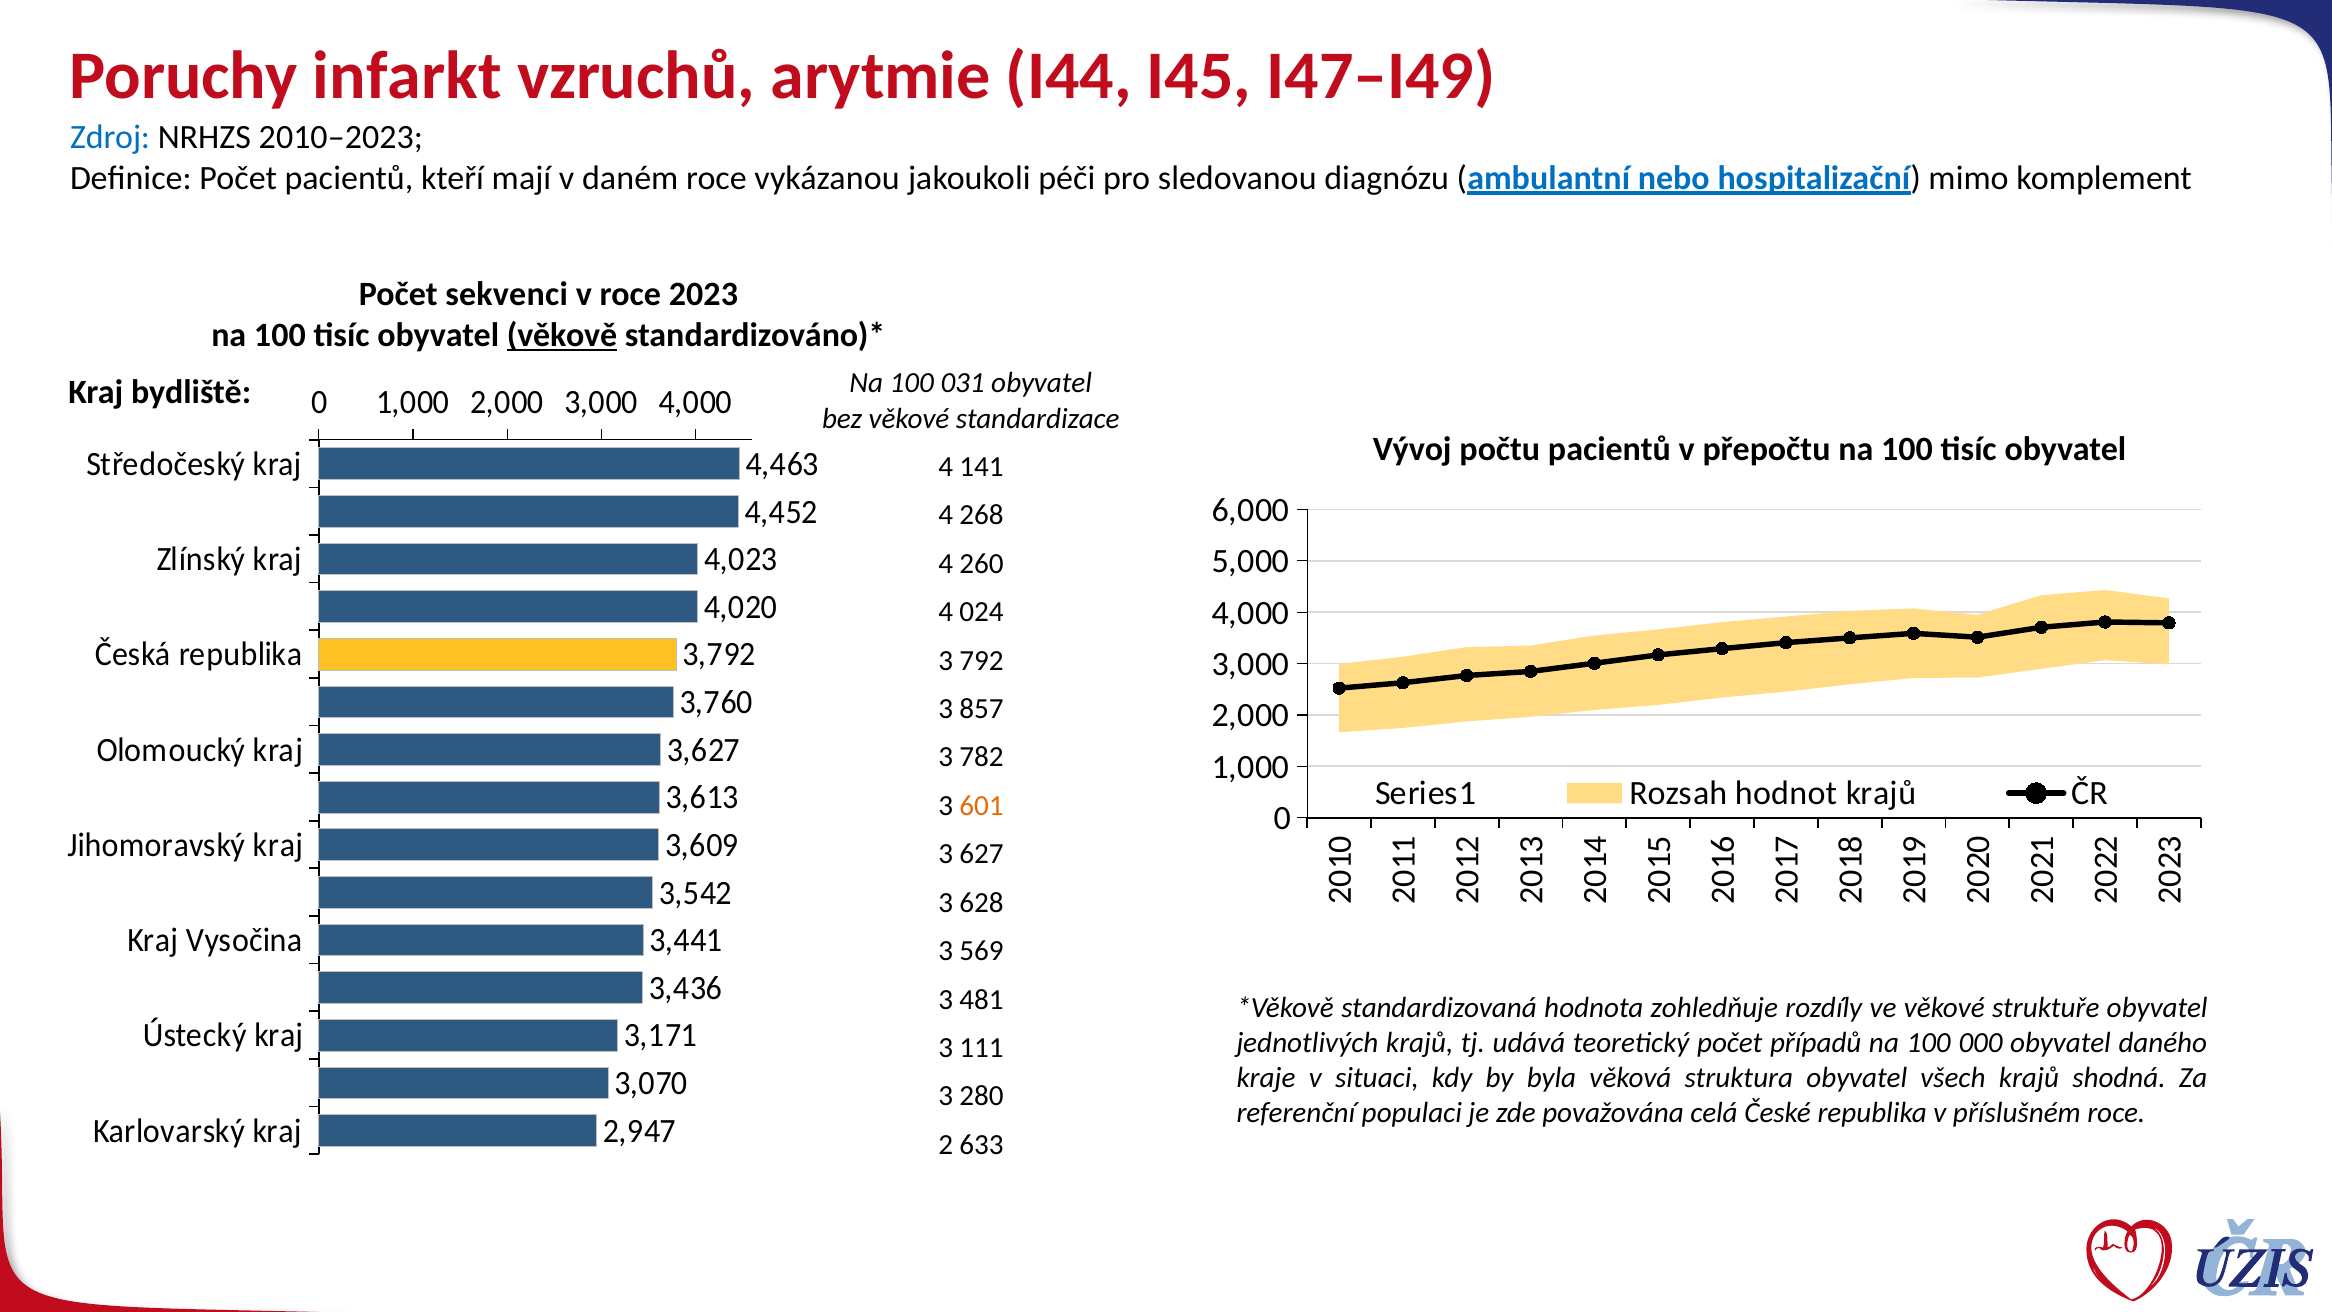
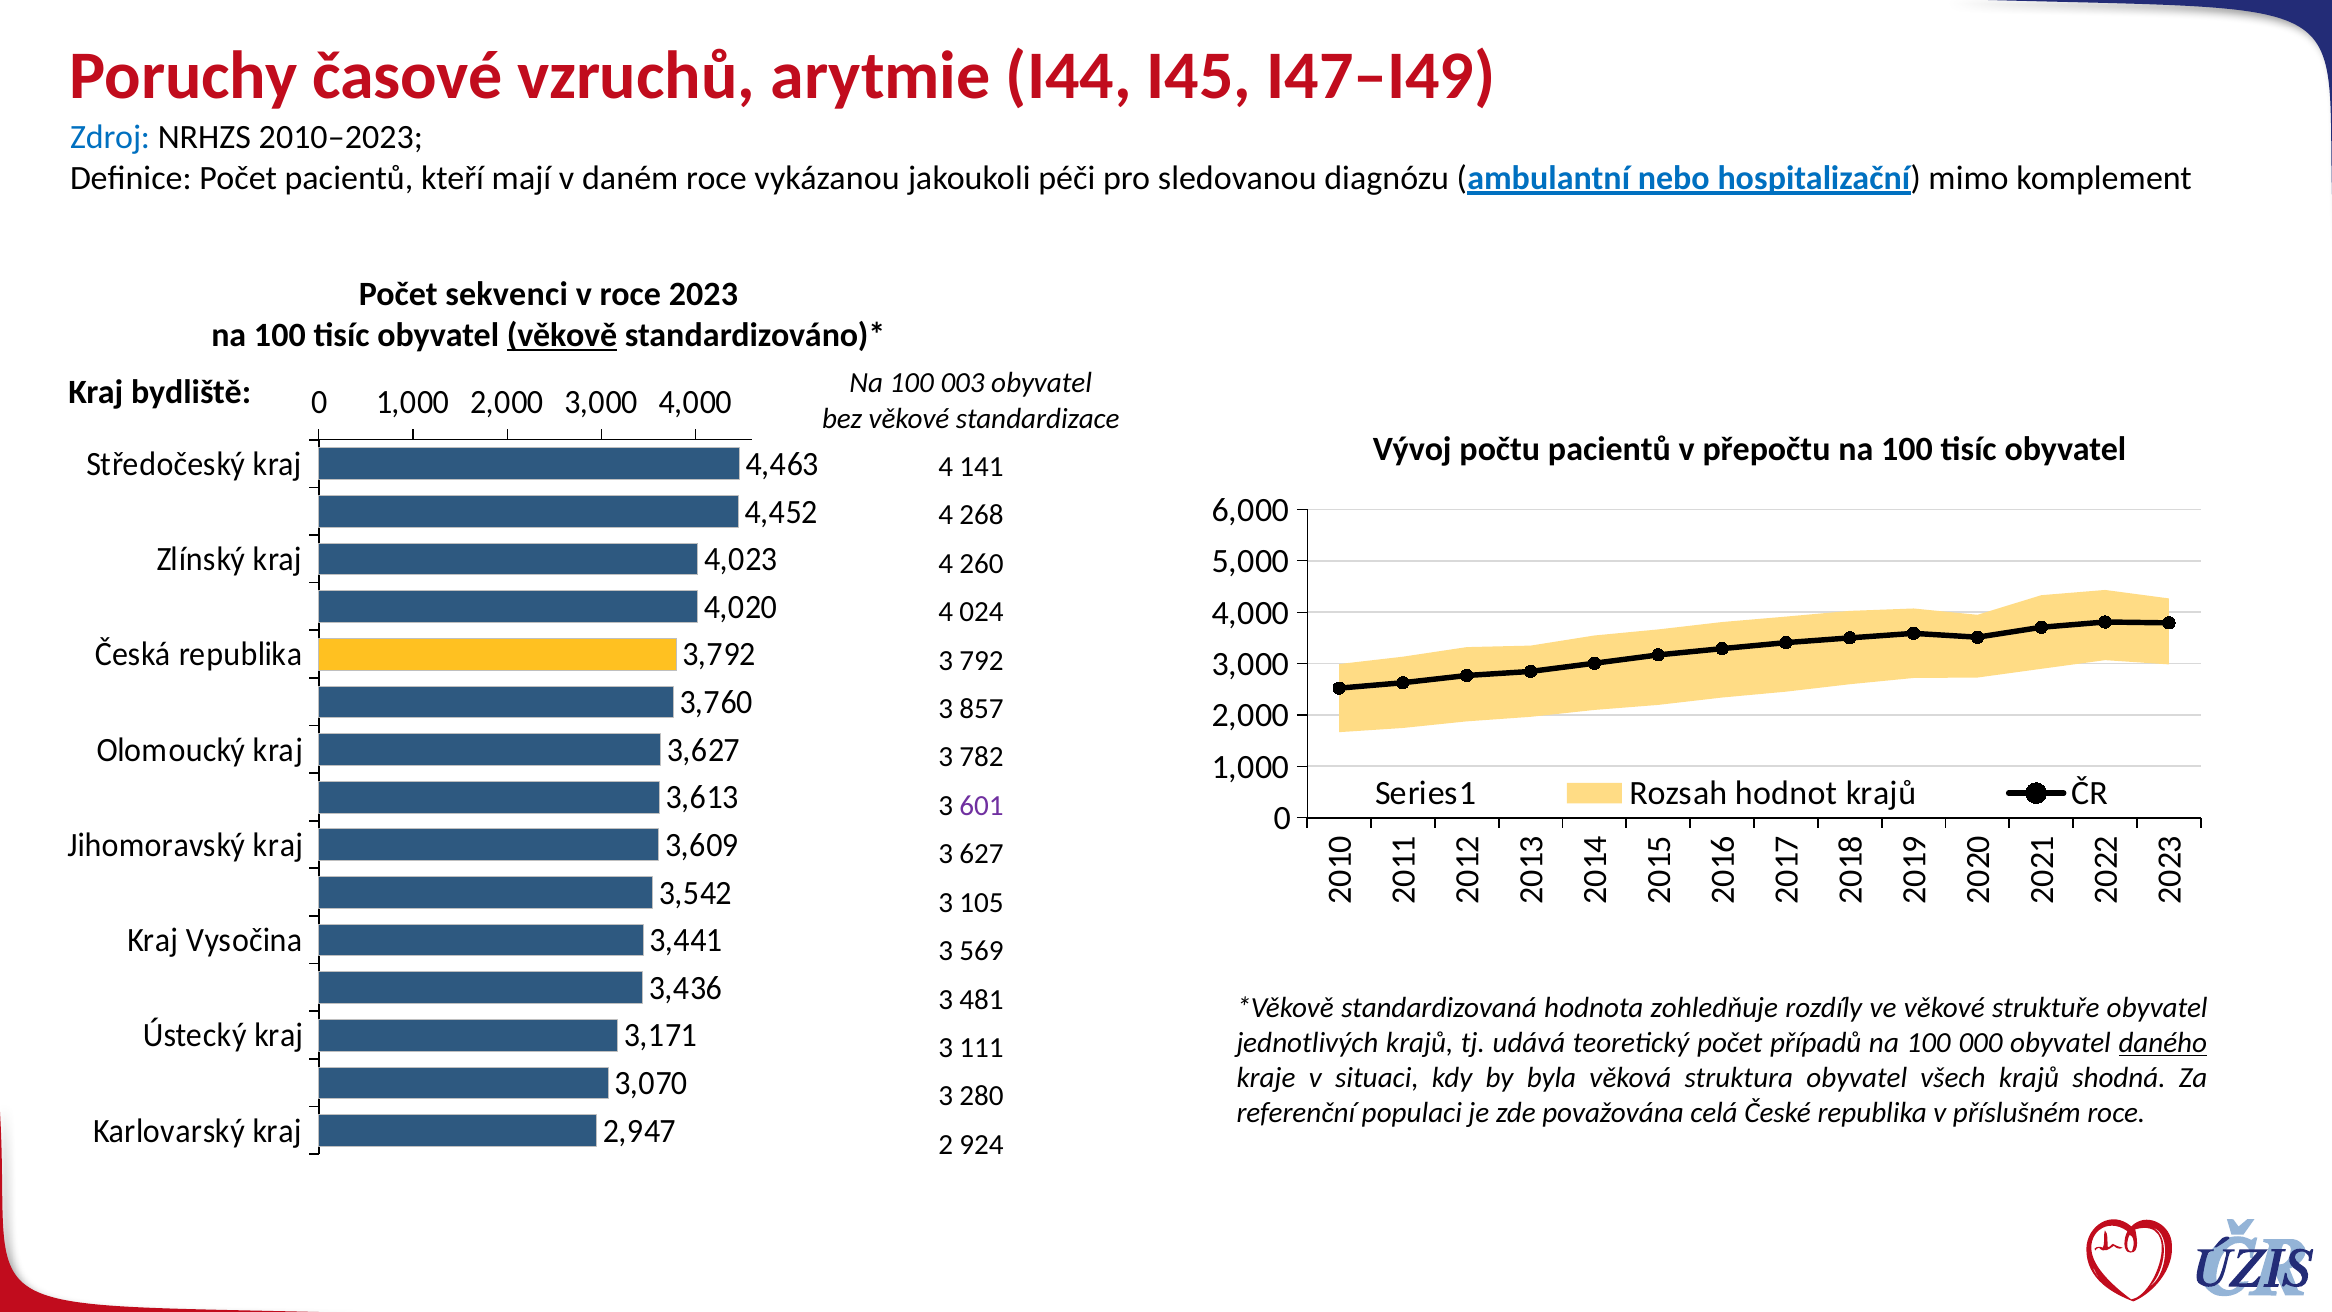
infarkt: infarkt -> časové
031: 031 -> 003
601 colour: orange -> purple
628: 628 -> 105
daného underline: none -> present
633: 633 -> 924
